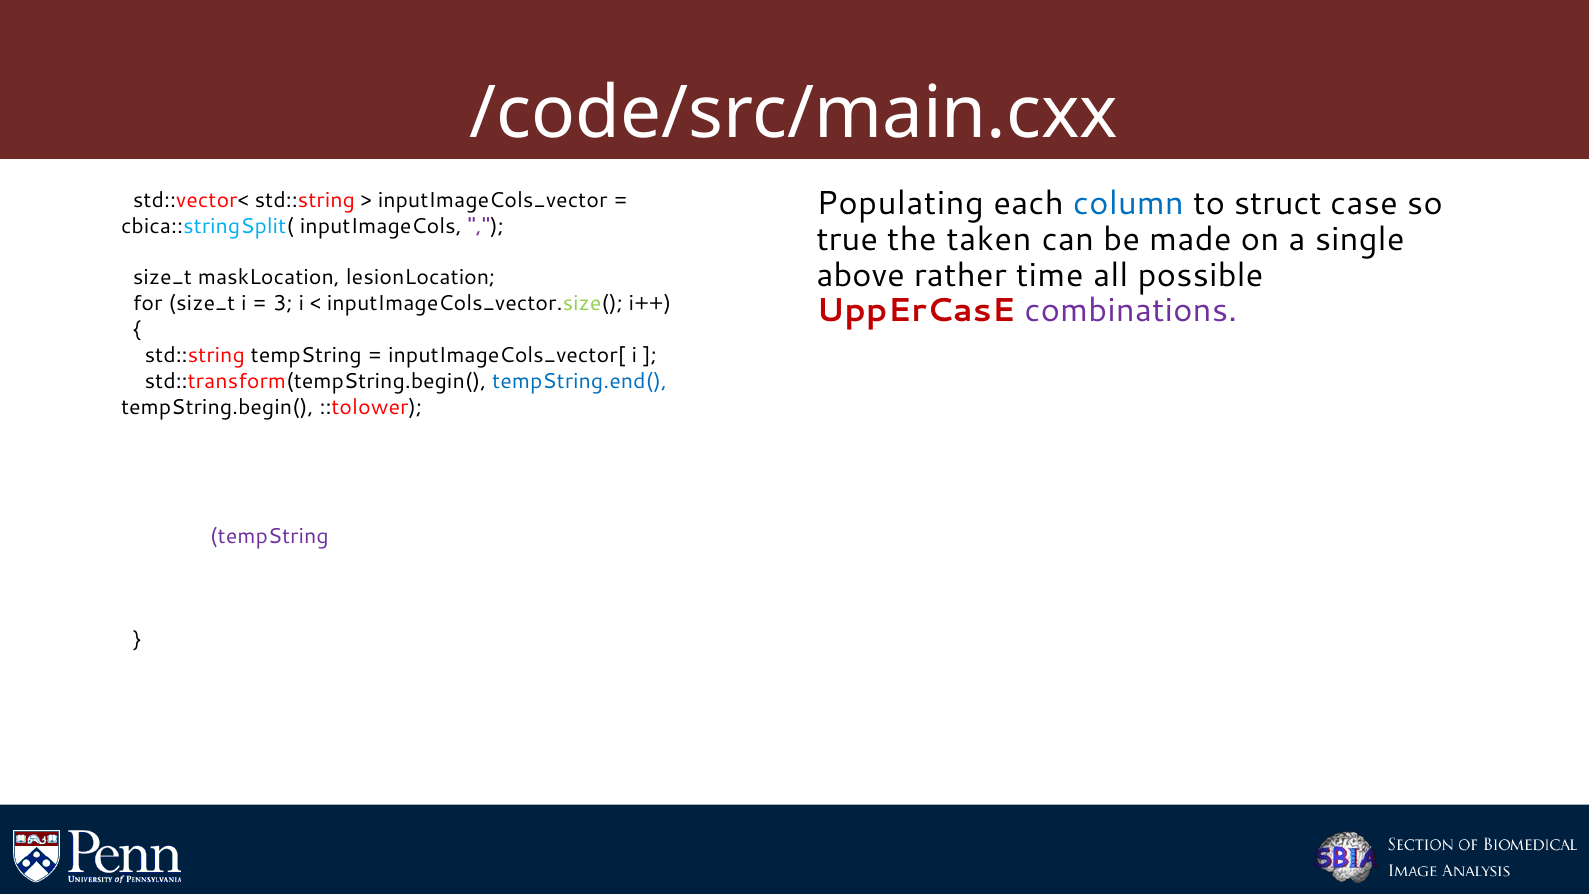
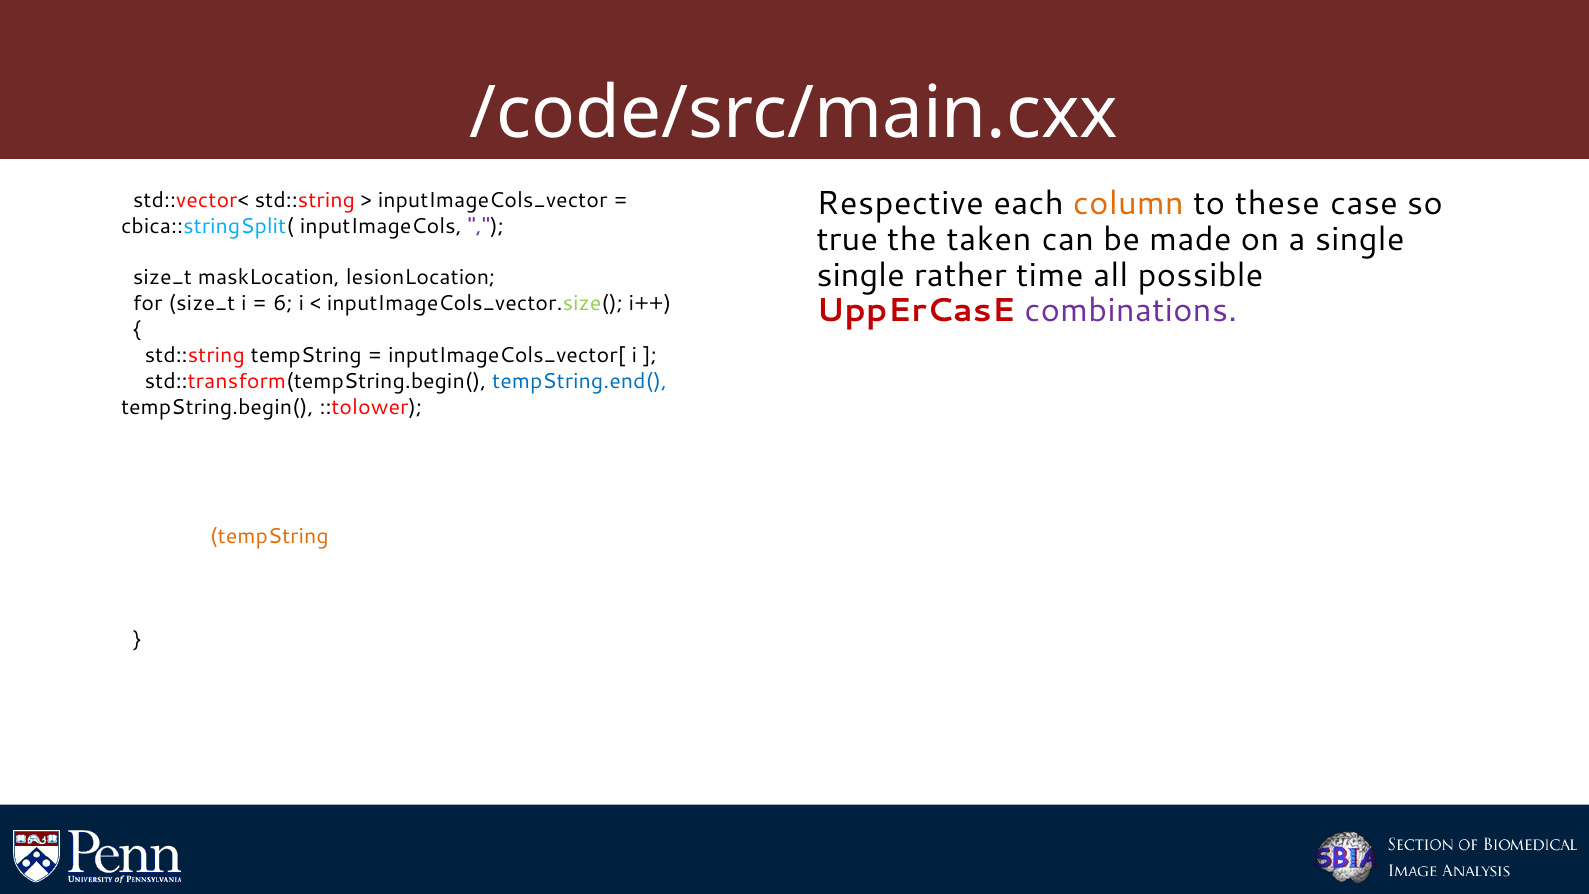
Populating: Populating -> Respective
column colour: blue -> orange
struct: struct -> these
above at (861, 275): above -> single
3: 3 -> 6
tempString at (269, 536) colour: purple -> orange
